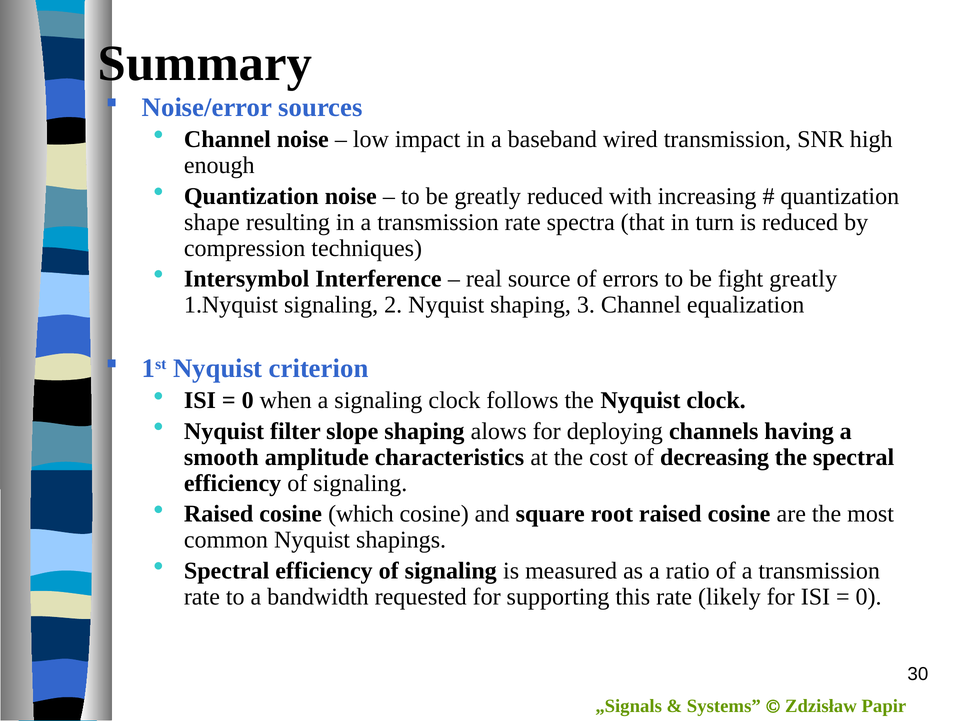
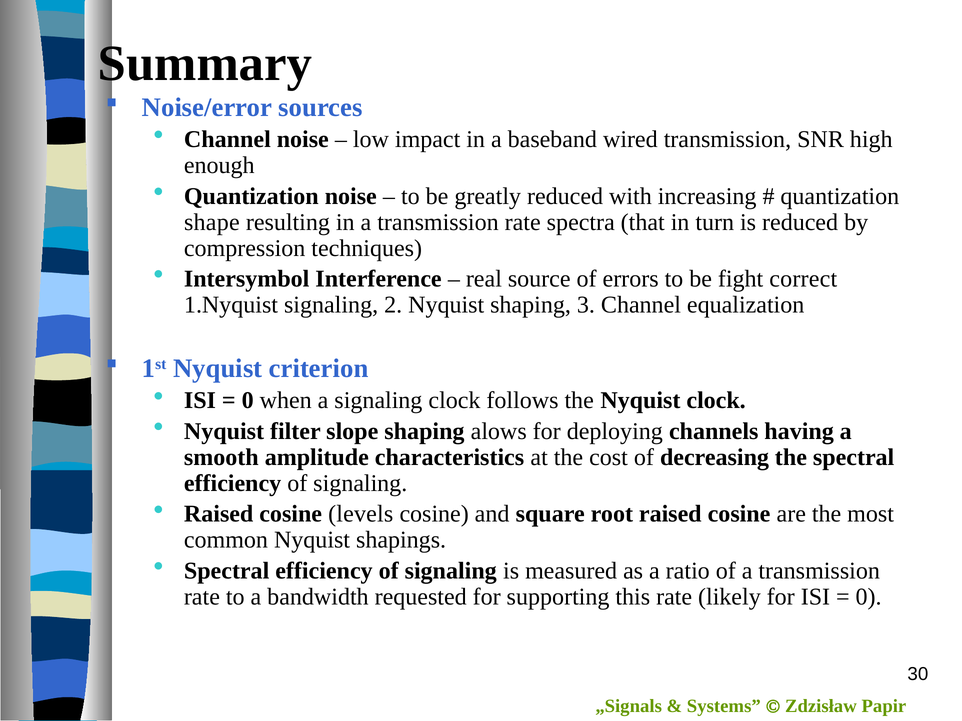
fight greatly: greatly -> correct
which: which -> levels
